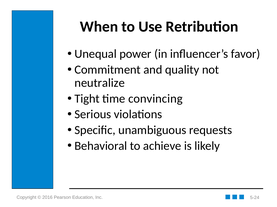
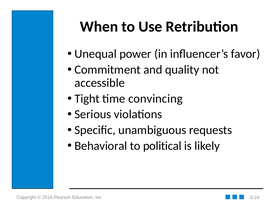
neutralize: neutralize -> accessible
achieve: achieve -> political
